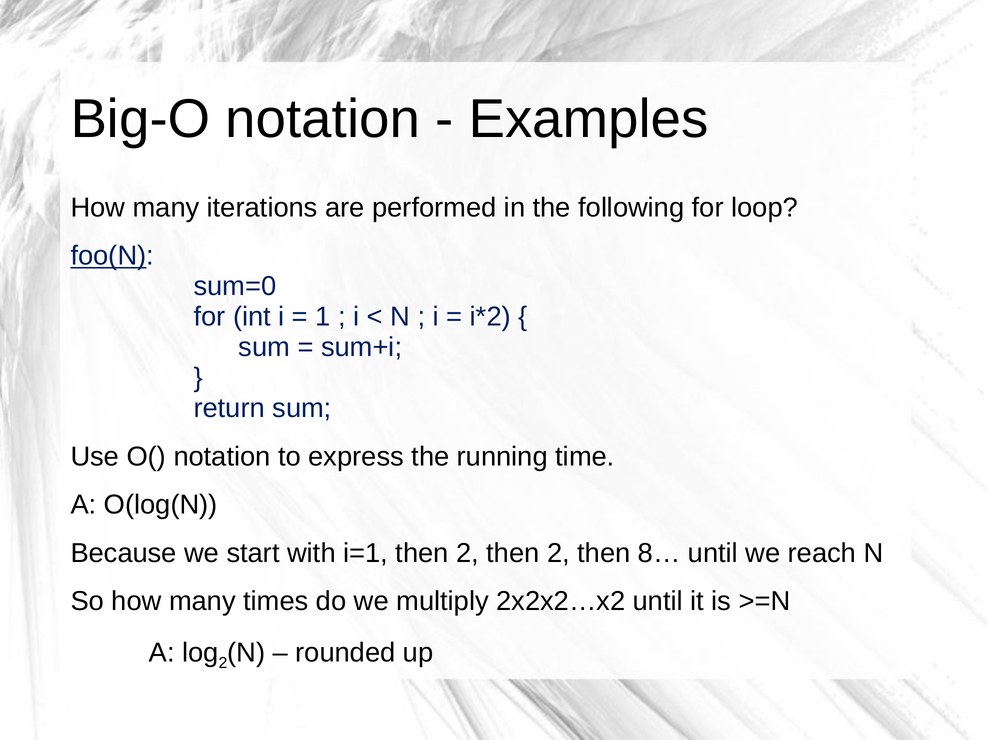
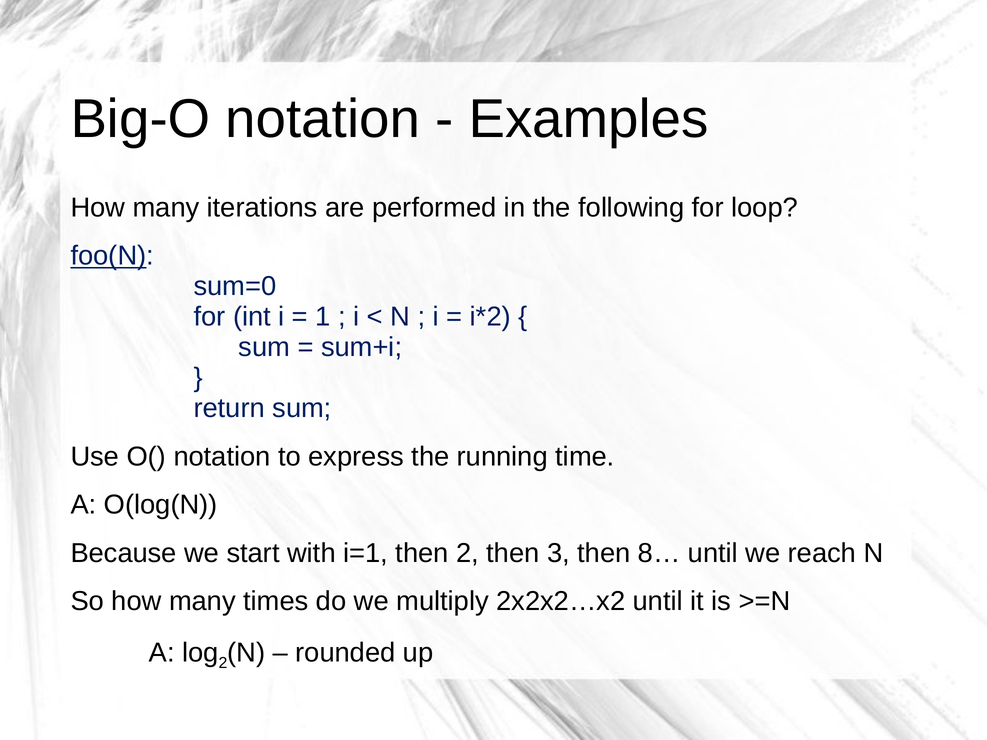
2 then 2: 2 -> 3
